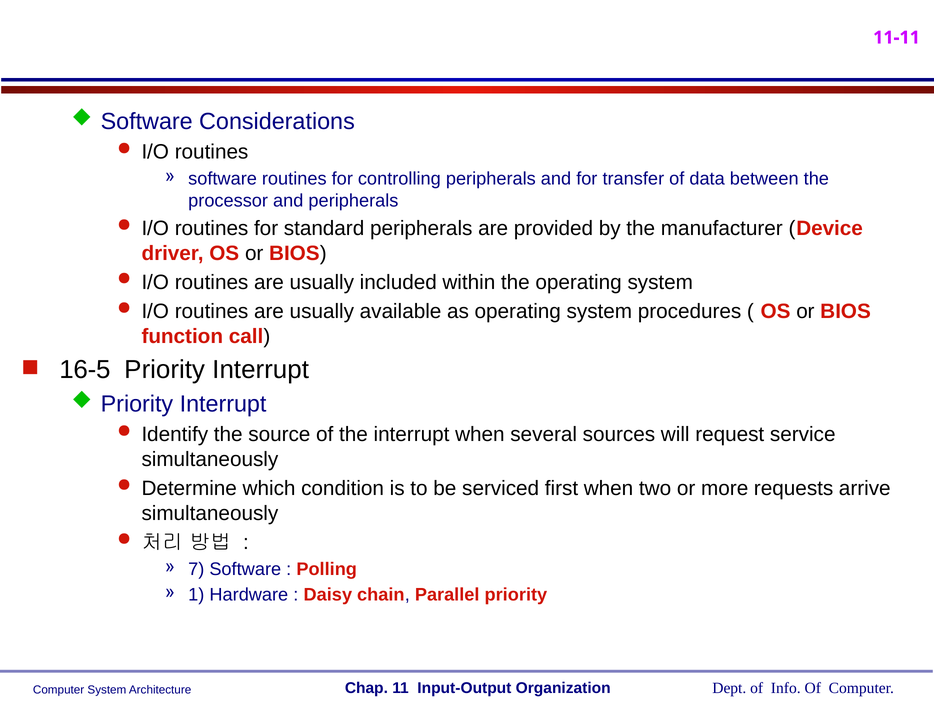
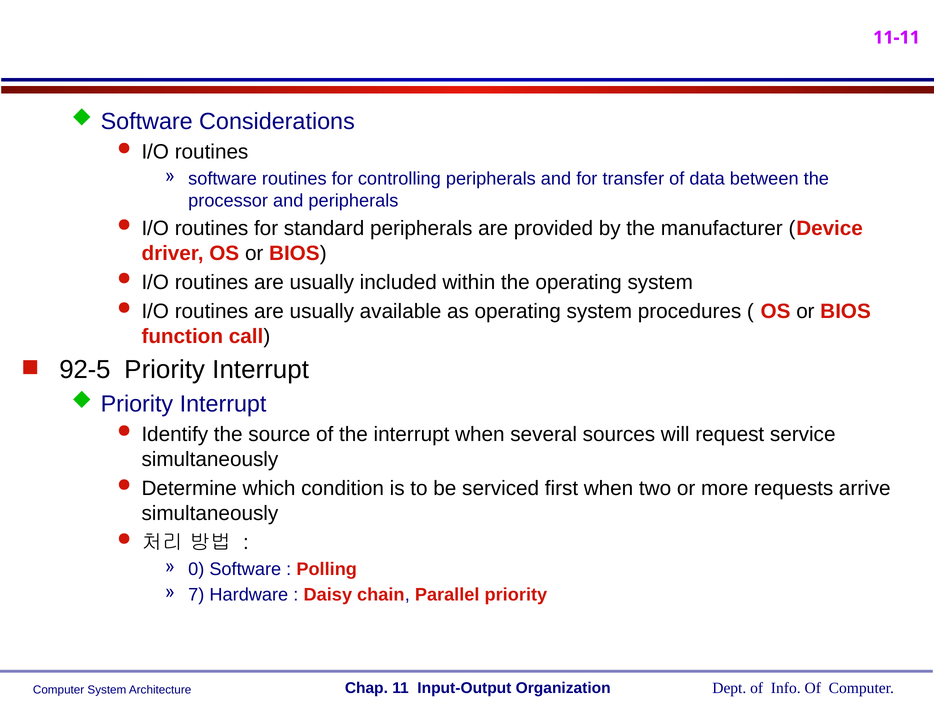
16-5: 16-5 -> 92-5
7: 7 -> 0
1: 1 -> 7
